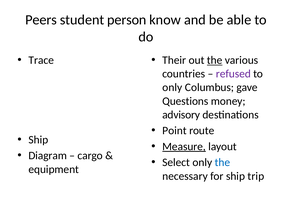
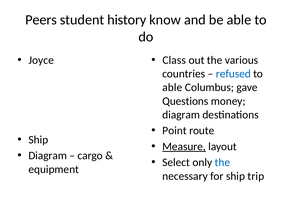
person: person -> history
Trace: Trace -> Joyce
Their: Their -> Class
the at (215, 60) underline: present -> none
refused colour: purple -> blue
only at (172, 87): only -> able
advisory at (181, 115): advisory -> diagram
